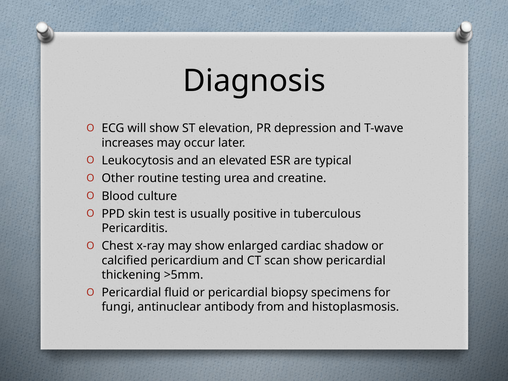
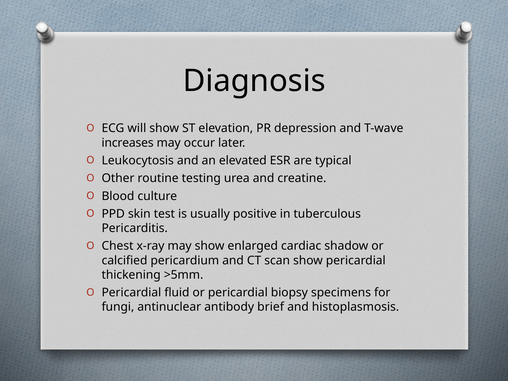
from: from -> brief
